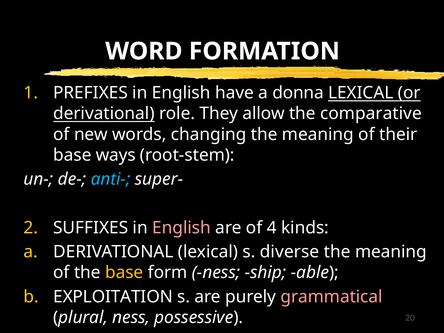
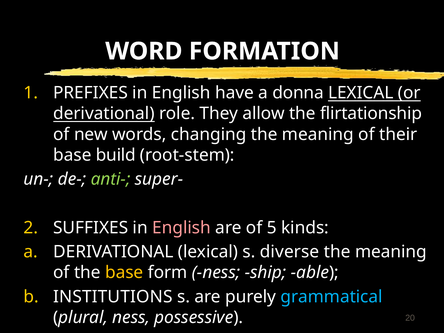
comparative: comparative -> flirtationship
ways: ways -> build
anti- colour: light blue -> light green
4: 4 -> 5
EXPLOITATION: EXPLOITATION -> INSTITUTIONS
grammatical colour: pink -> light blue
